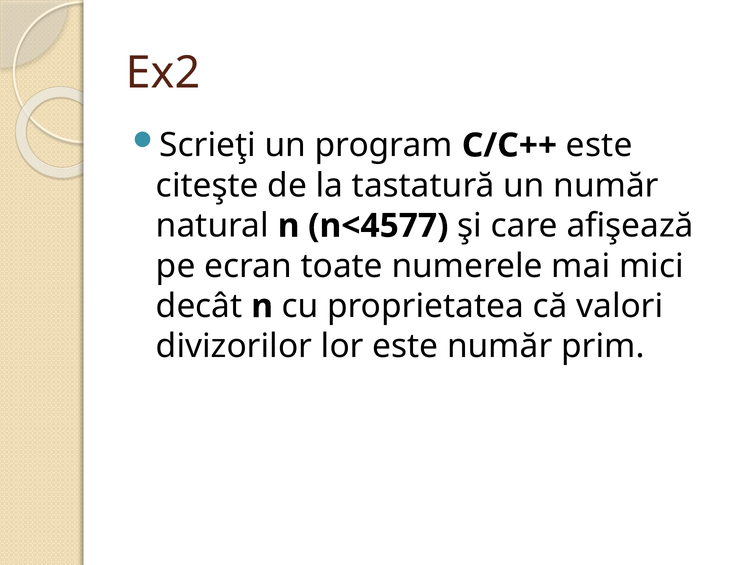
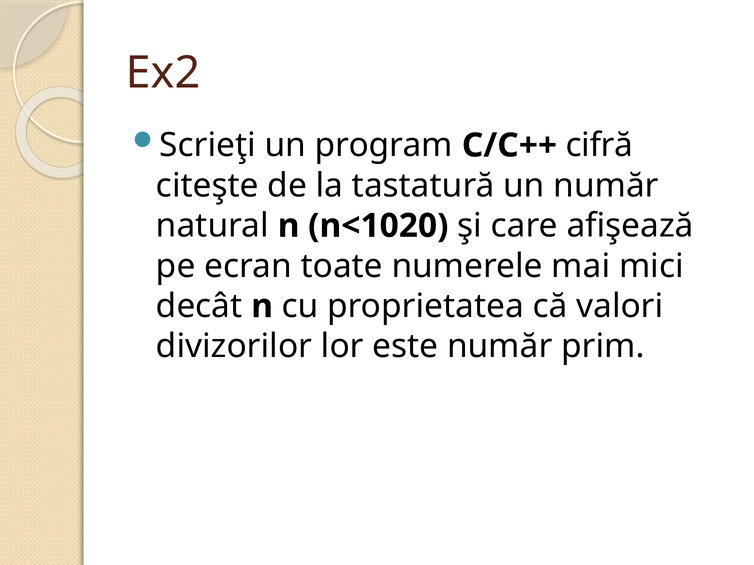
C/C++ este: este -> cifră
n<4577: n<4577 -> n<1020
